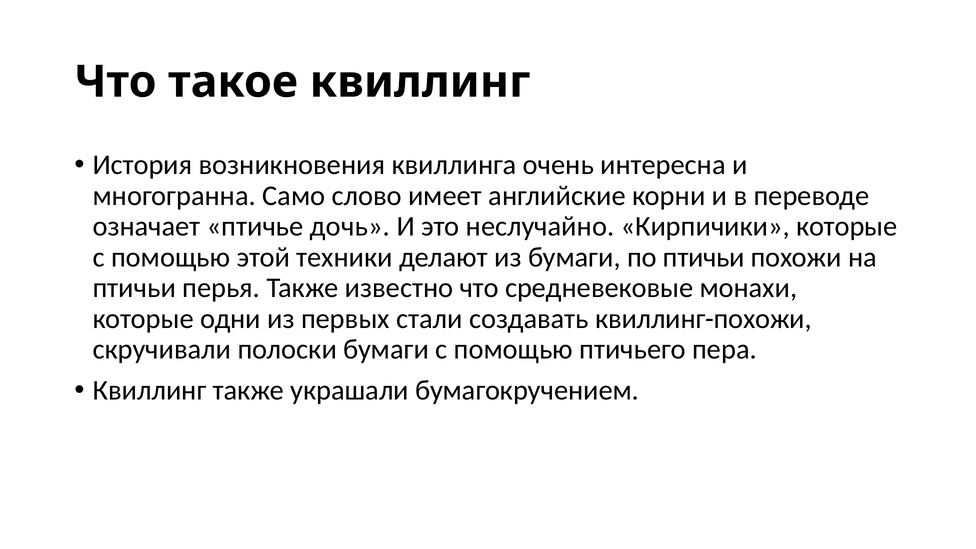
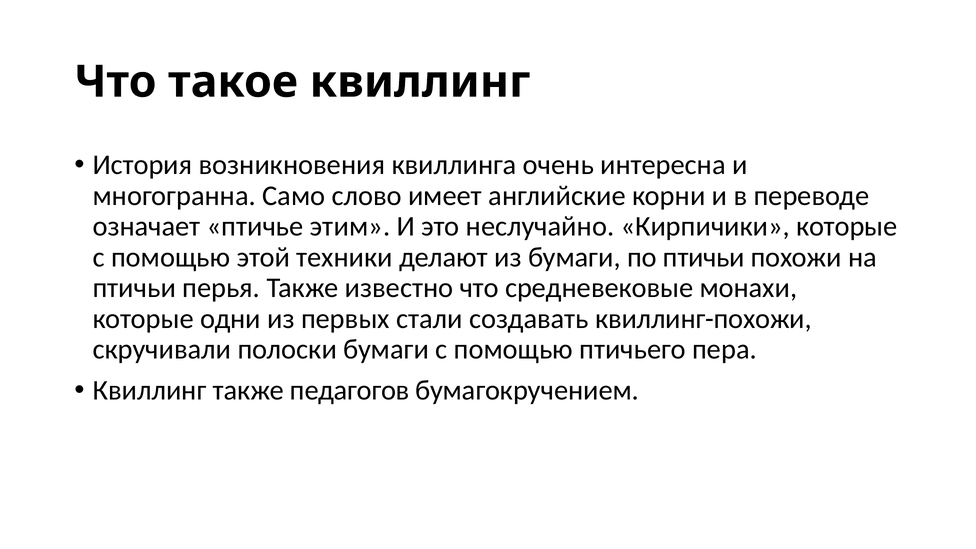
дочь: дочь -> этим
украшали: украшали -> педагогов
